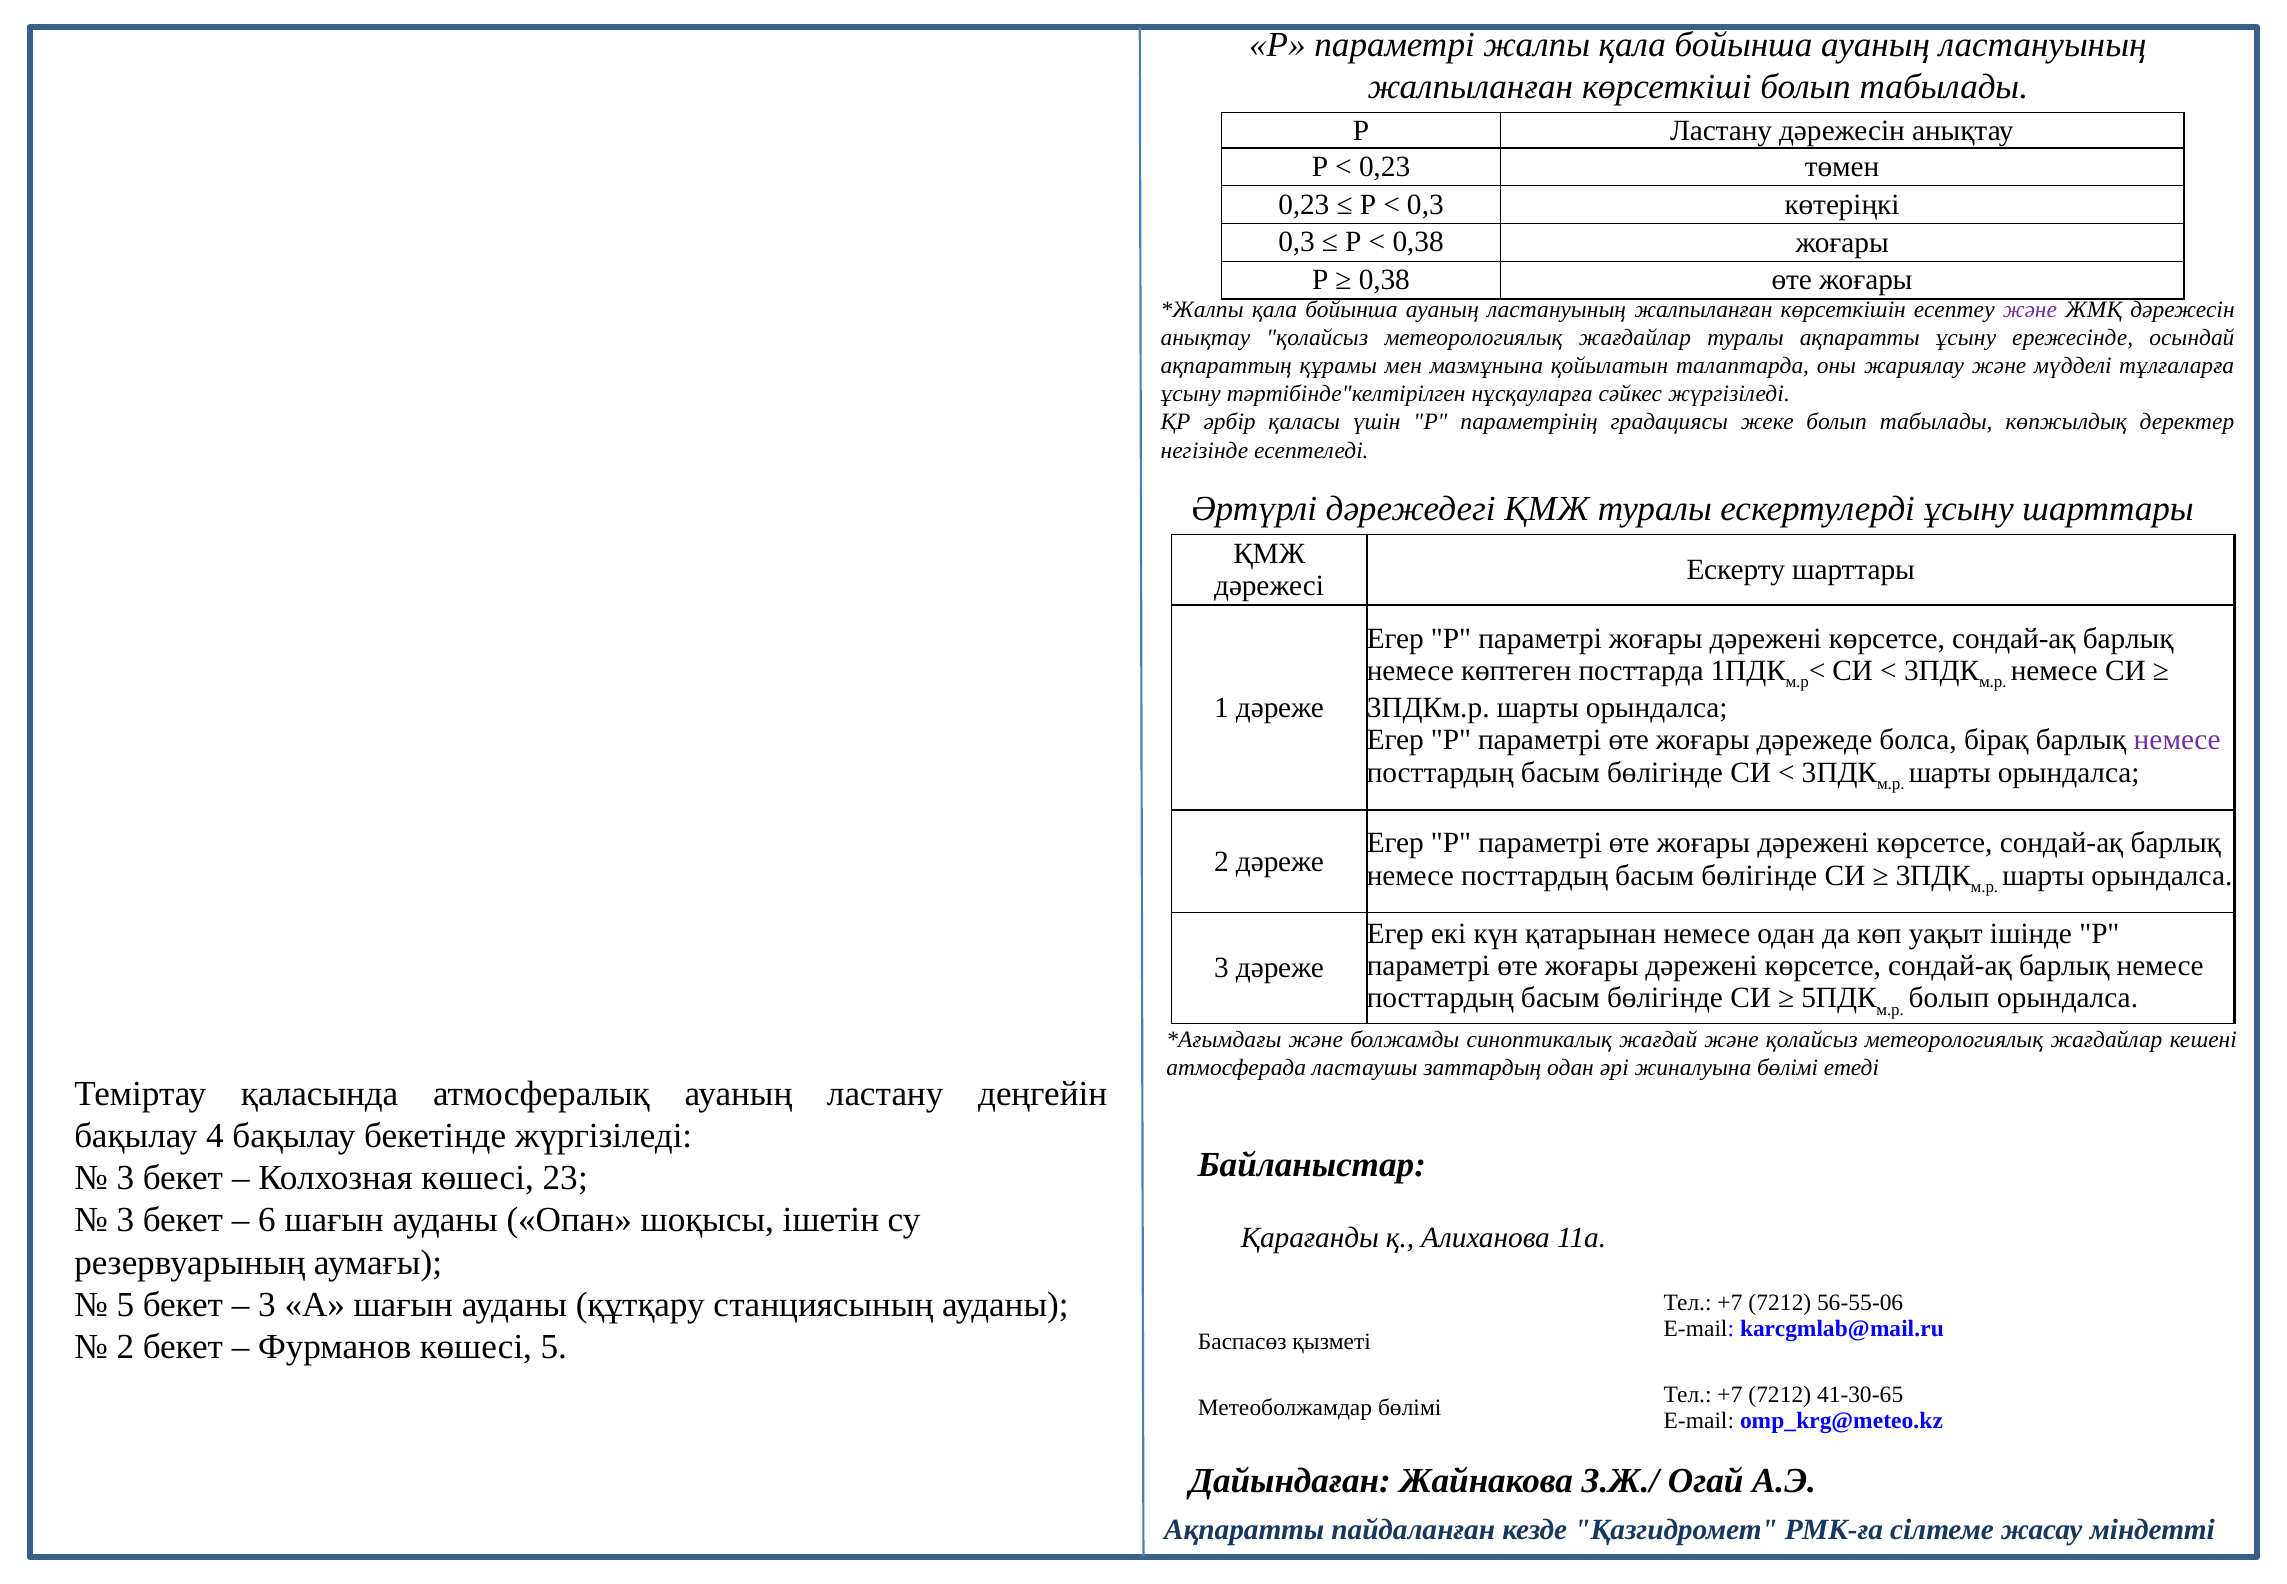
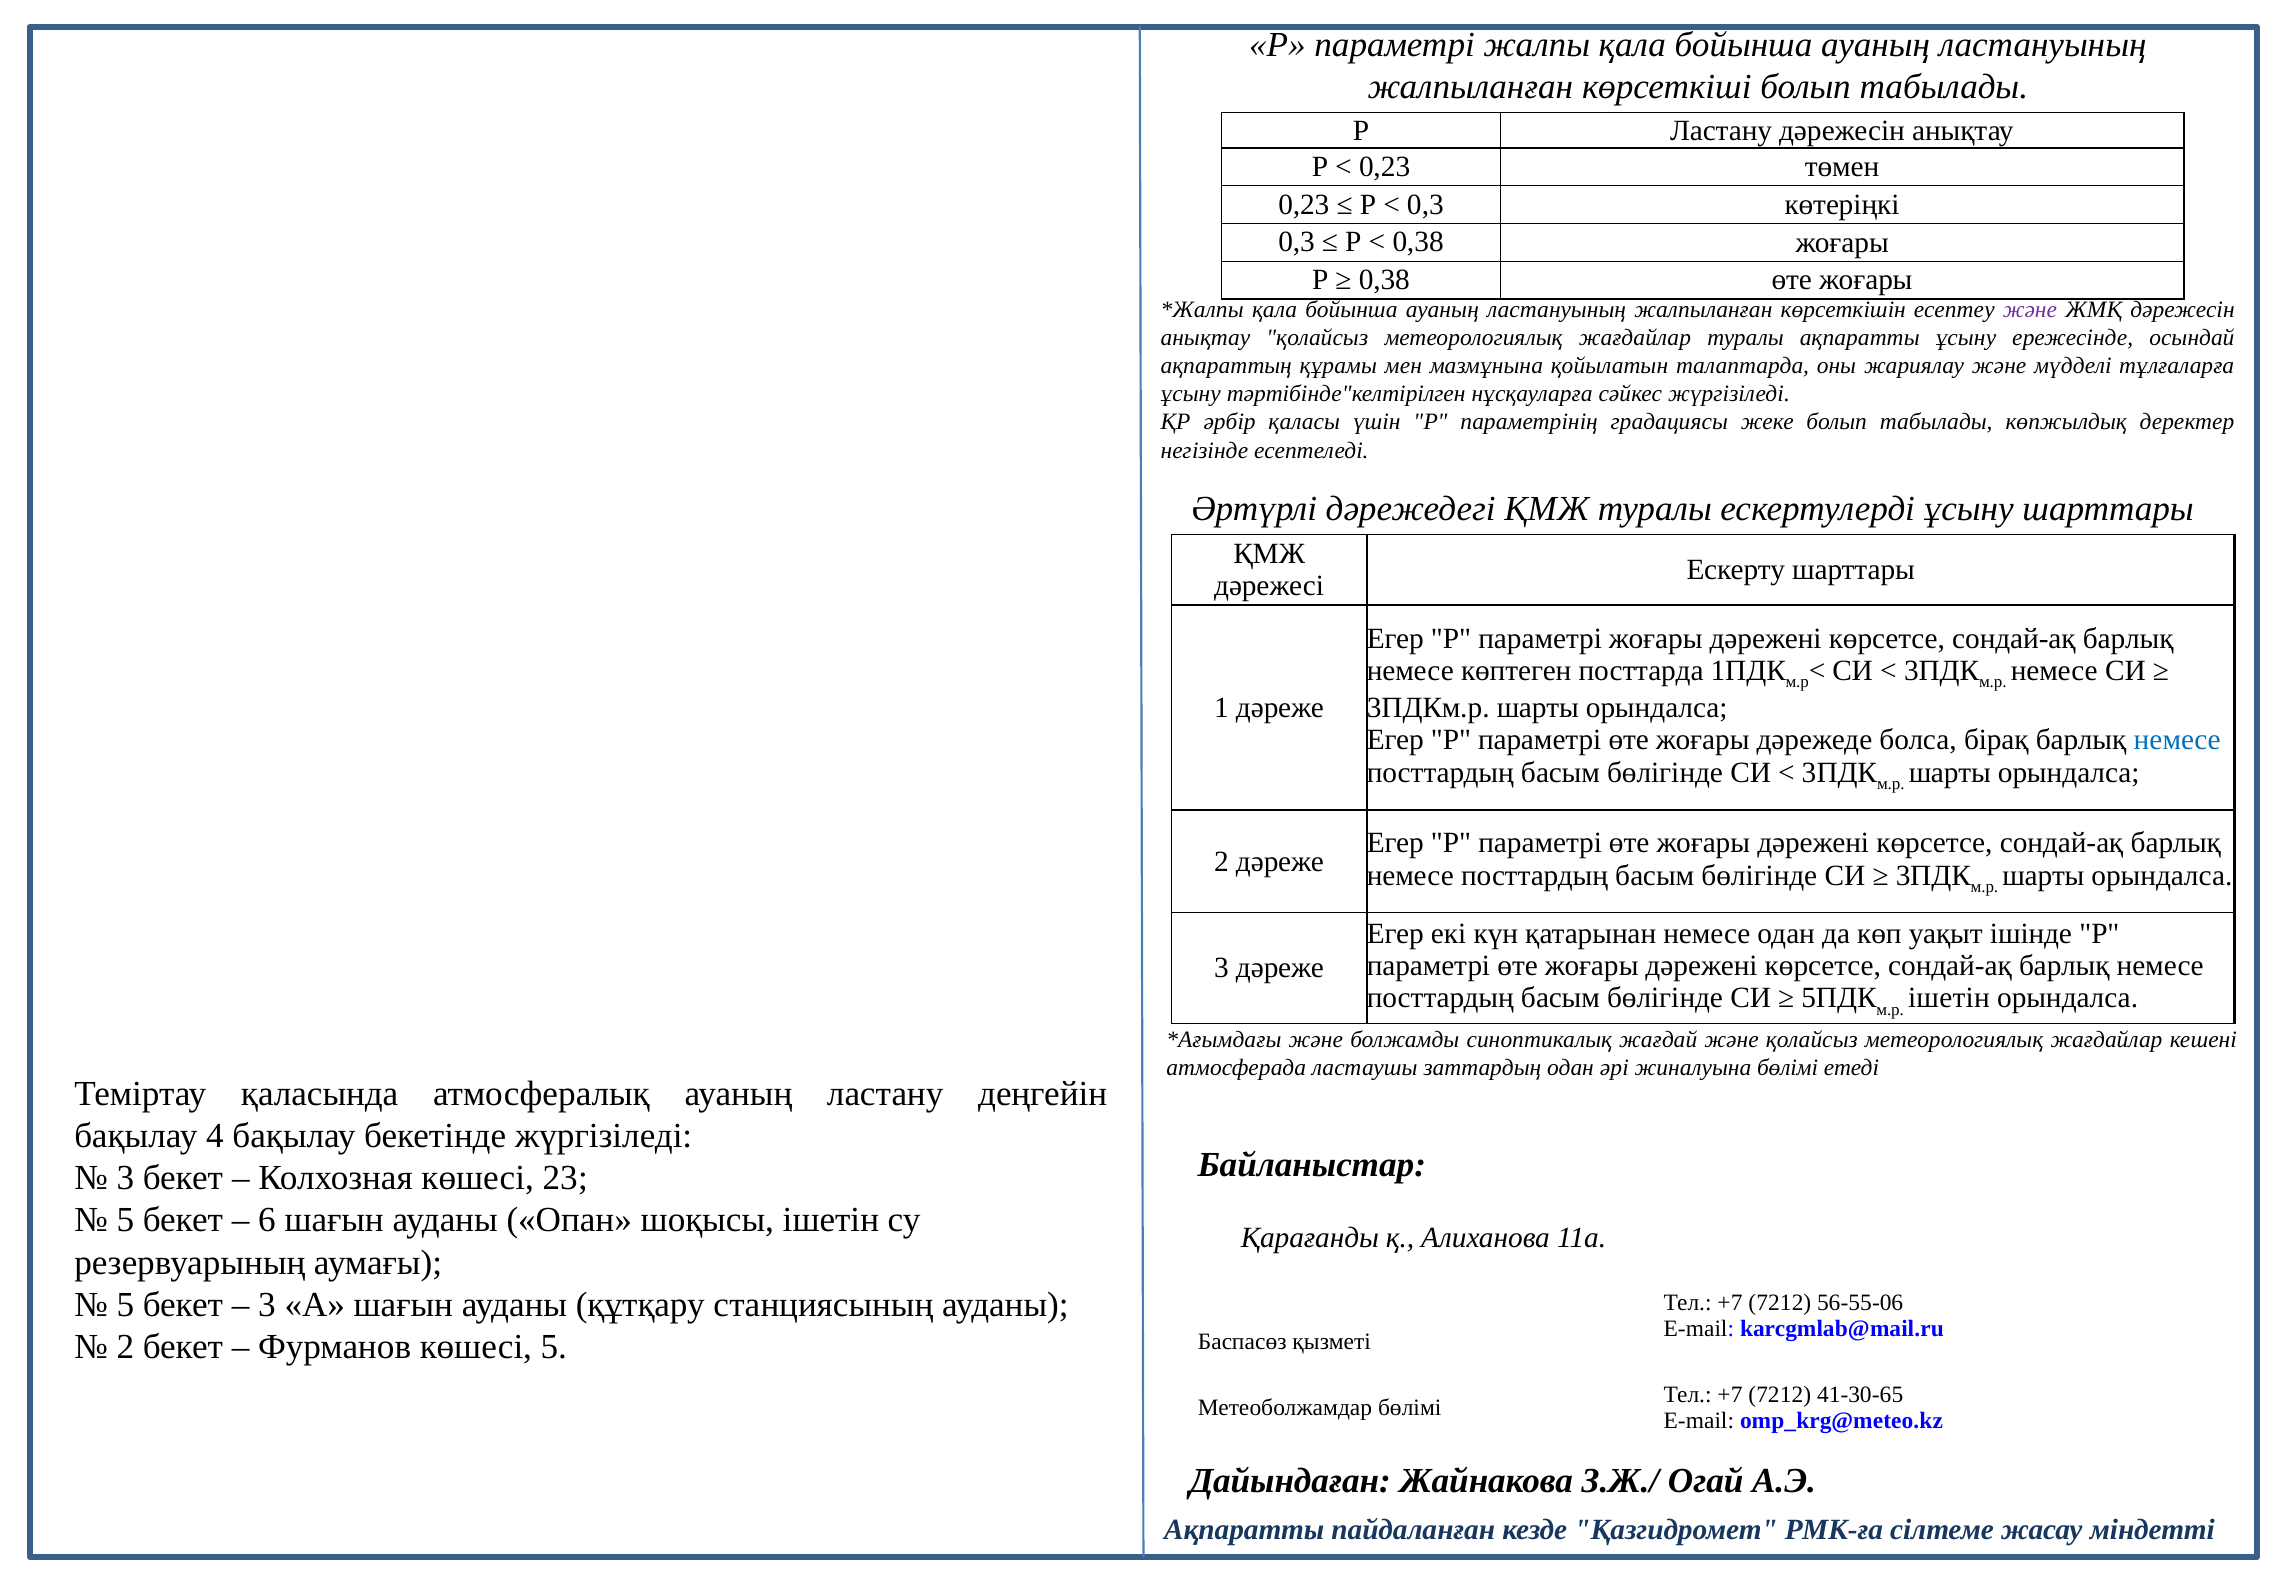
немесе at (2177, 740) colour: purple -> blue
болып at (1949, 998): болып -> ішетін
3 at (125, 1220): 3 -> 5
